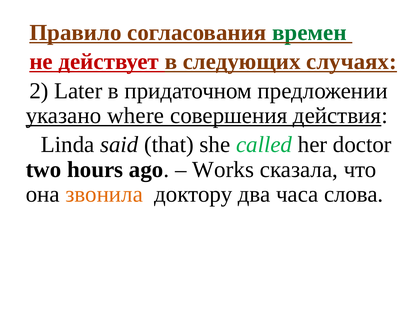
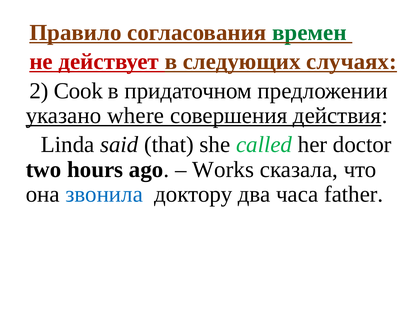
Later: Later -> Cook
звонила colour: orange -> blue
слова: слова -> father
